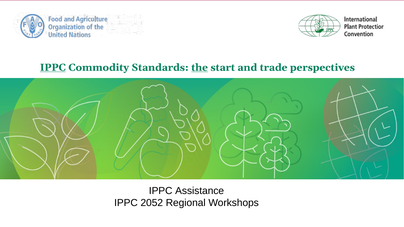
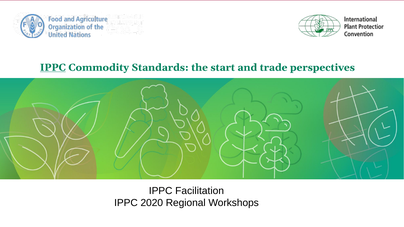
the underline: present -> none
Assistance: Assistance -> Facilitation
2052: 2052 -> 2020
